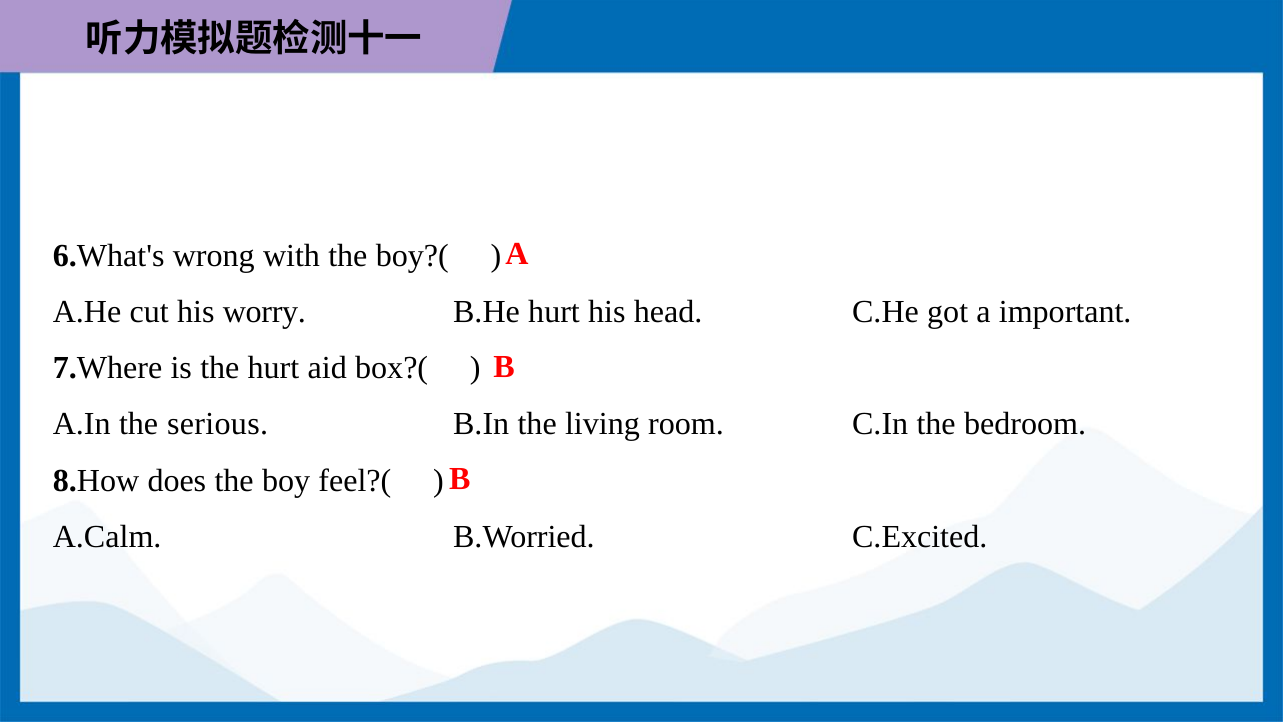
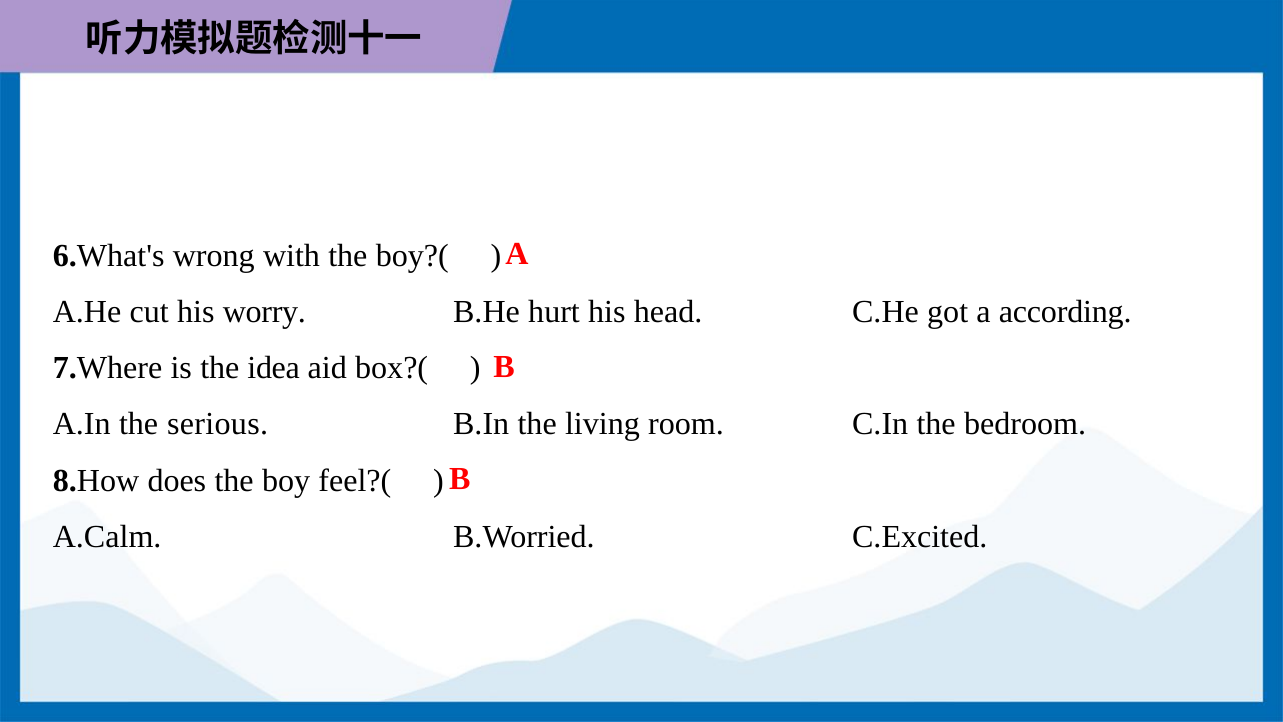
important: important -> according
the hurt: hurt -> idea
